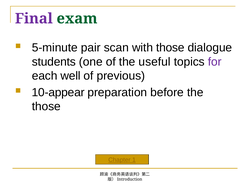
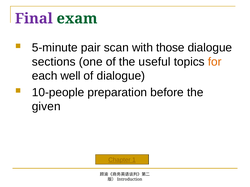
students: students -> sections
for colour: purple -> orange
of previous: previous -> dialogue
10-appear: 10-appear -> 10-people
those at (46, 107): those -> given
